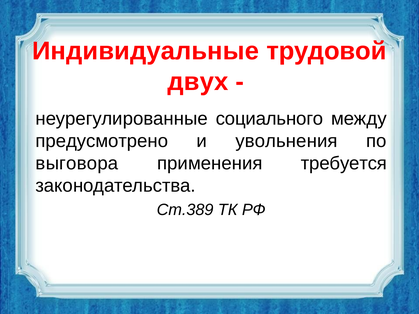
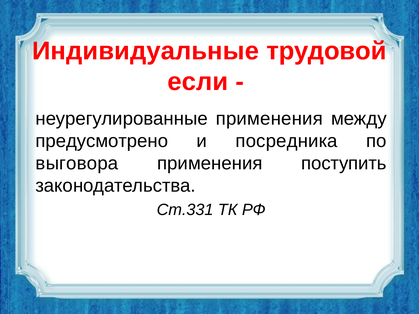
двух: двух -> если
неурегулированные социального: социального -> применения
увольнения: увольнения -> посредника
требуется: требуется -> поступить
Ст.389: Ст.389 -> Ст.331
